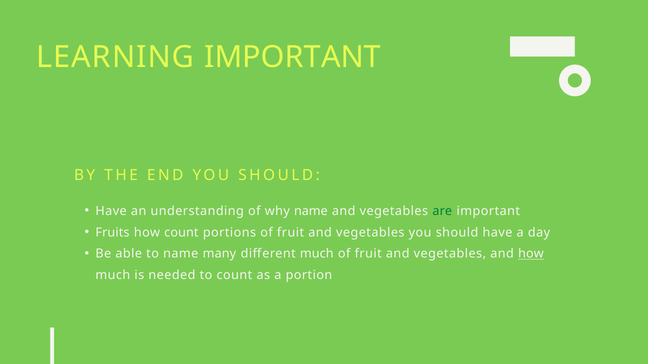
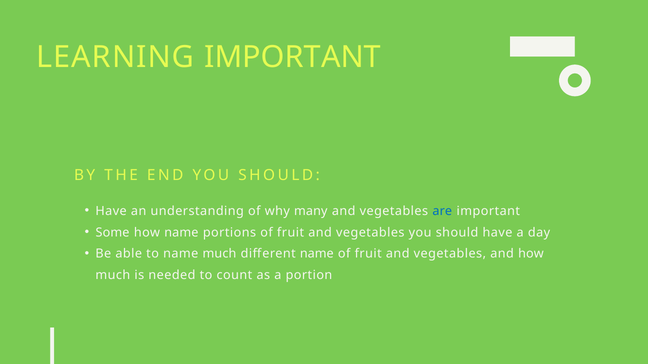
why name: name -> many
are colour: green -> blue
Fruits: Fruits -> Some
how count: count -> name
name many: many -> much
different much: much -> name
how at (531, 254) underline: present -> none
